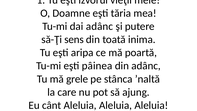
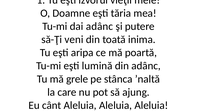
sens: sens -> veni
pâinea: pâinea -> lumină
